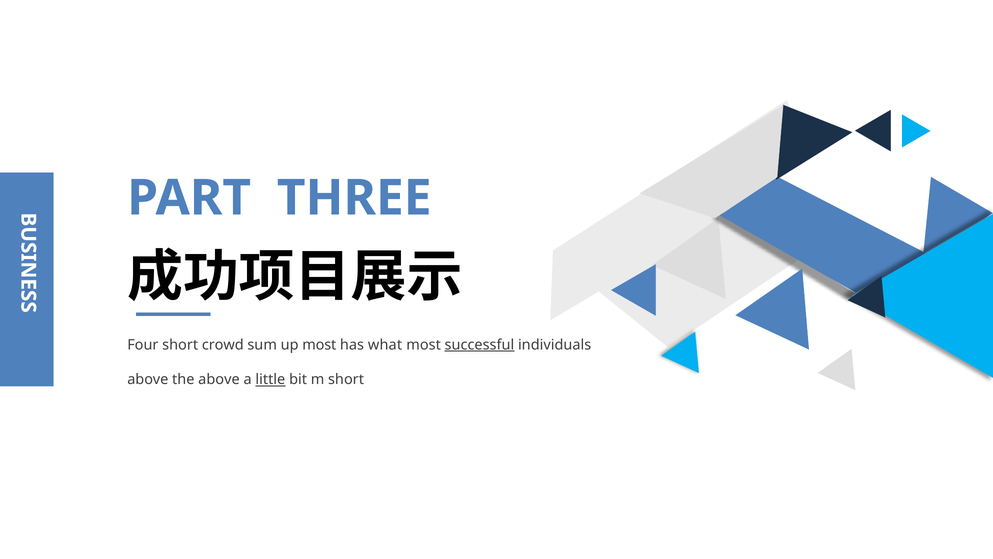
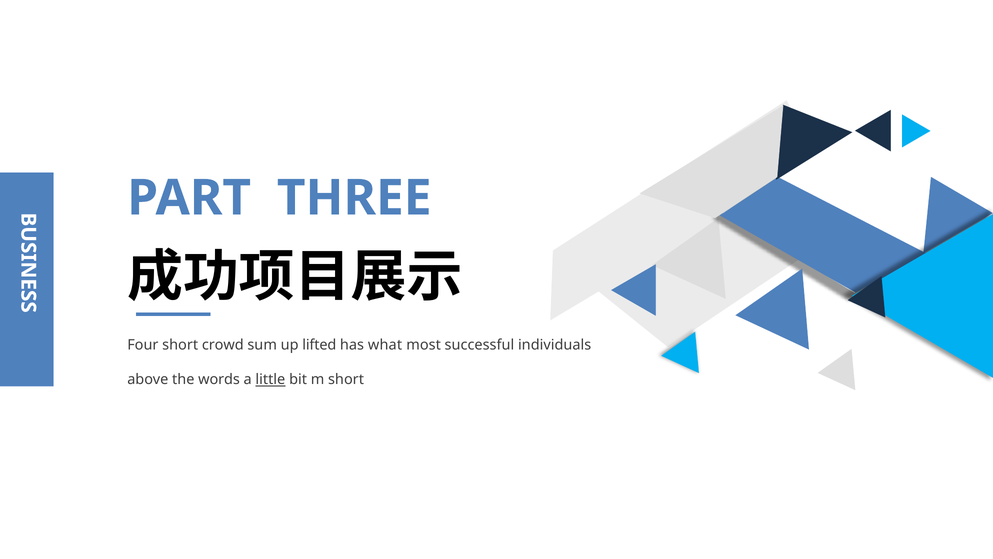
up most: most -> lifted
successful underline: present -> none
the above: above -> words
